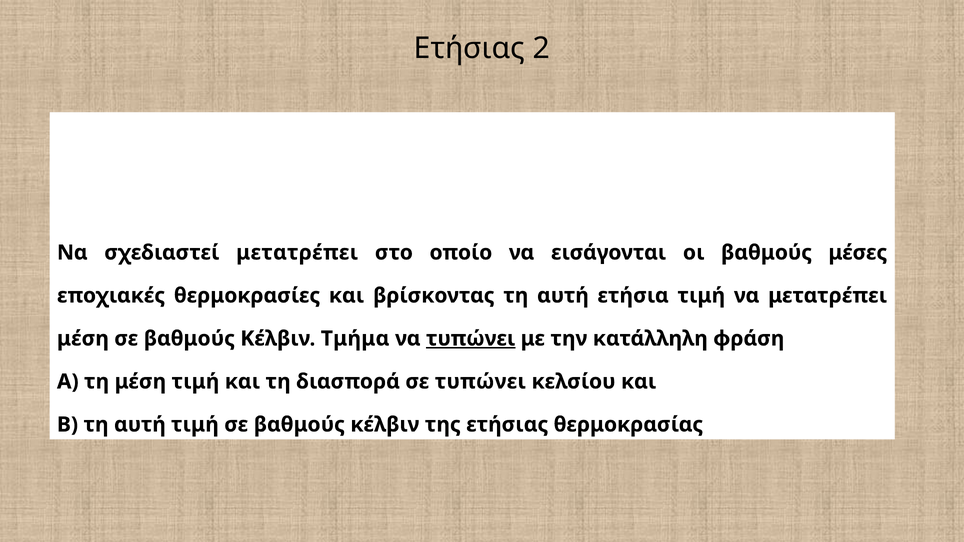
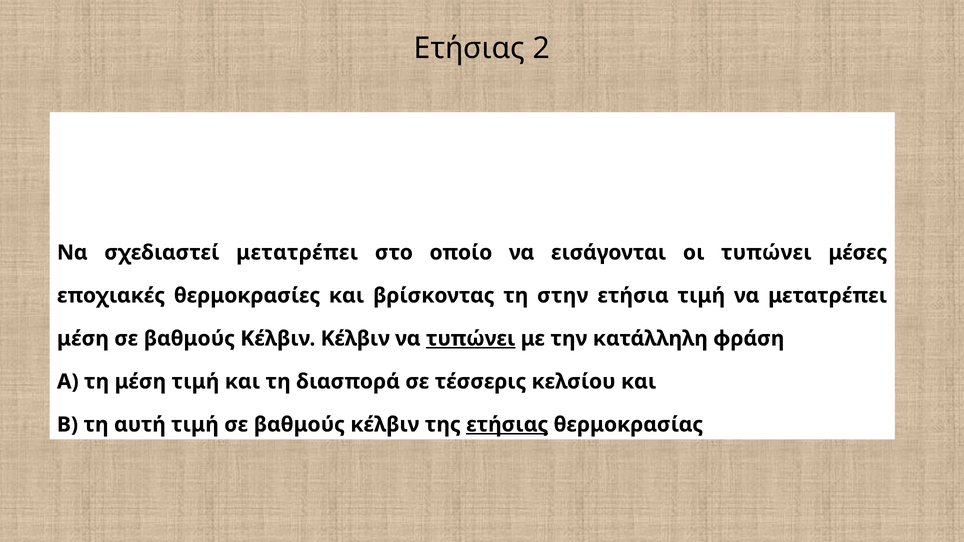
οι βαθμούς: βαθμούς -> τυπώνει
βρίσκοντας τη αυτή: αυτή -> στην
Κέλβιν Τμήμα: Τμήμα -> Κέλβιν
σε τυπώνει: τυπώνει -> τέσσερις
ετήσιας at (507, 425) underline: none -> present
